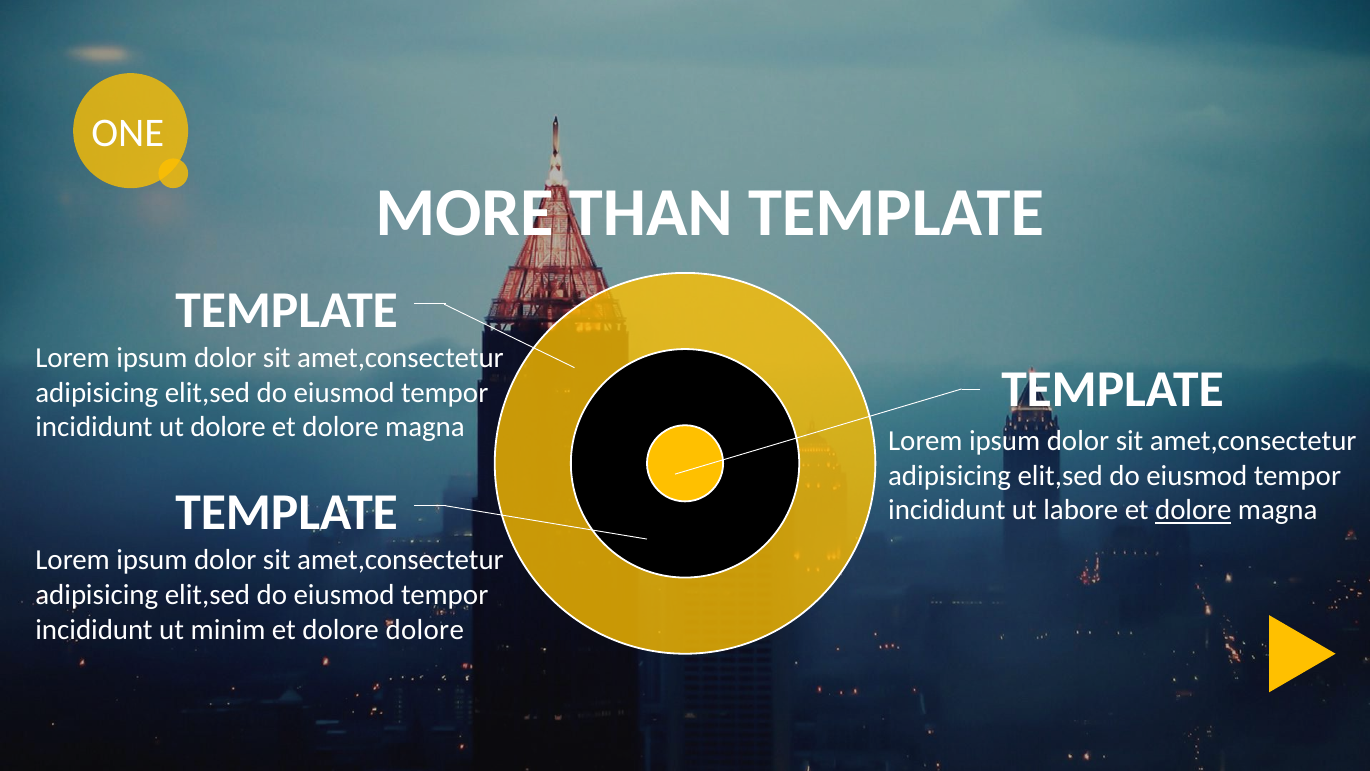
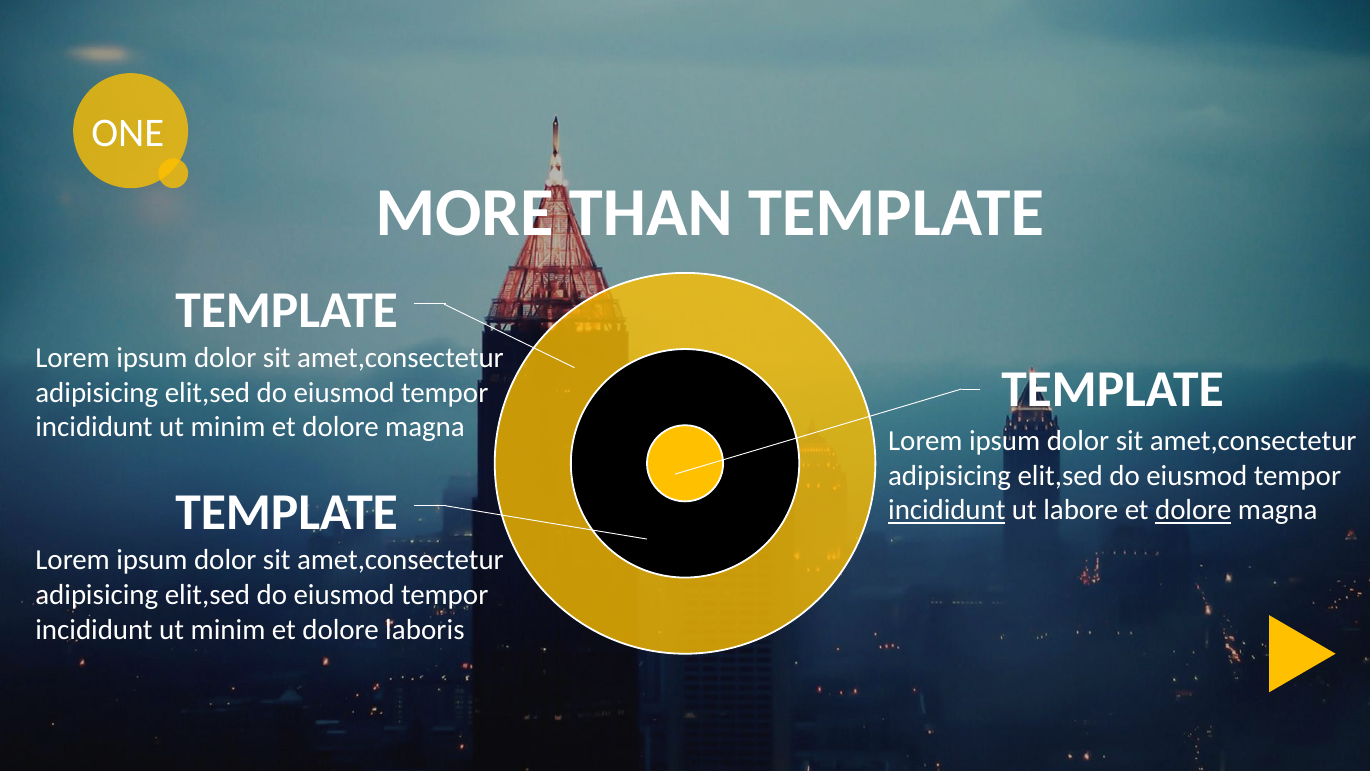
dolore at (228, 427): dolore -> minim
incididunt at (947, 510) underline: none -> present
dolore dolore: dolore -> laboris
